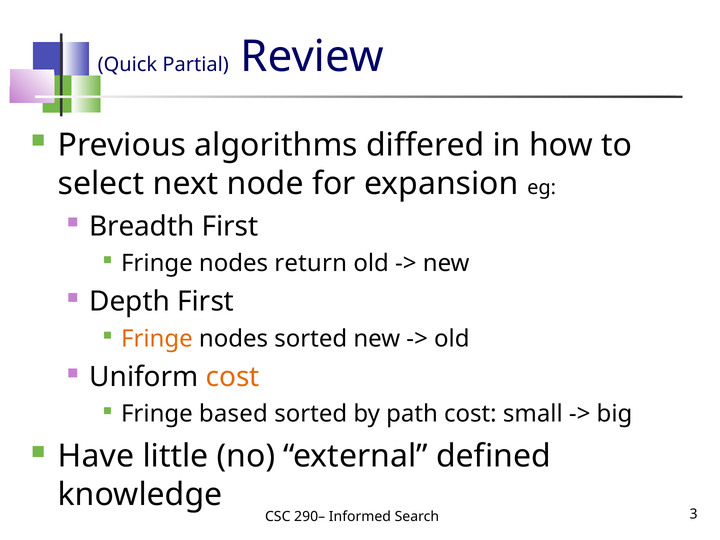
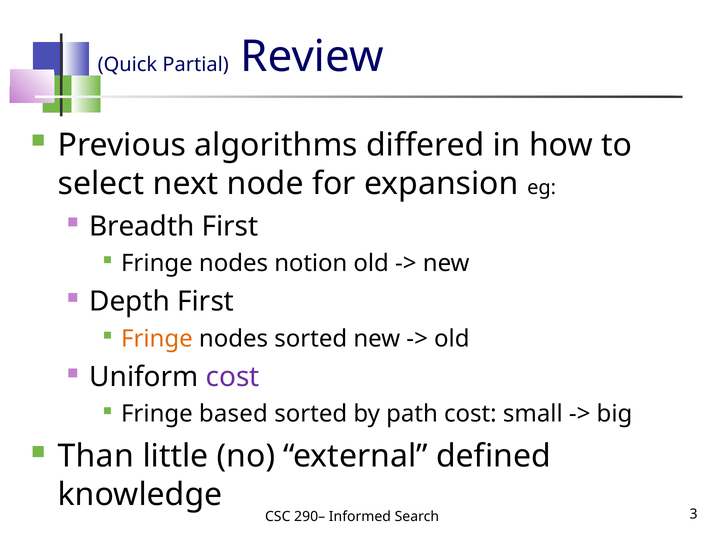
return: return -> notion
cost at (233, 377) colour: orange -> purple
Have: Have -> Than
